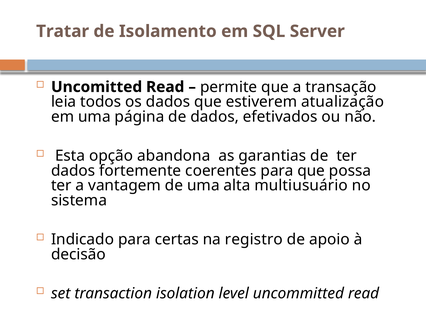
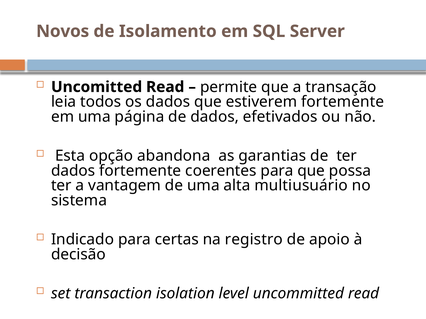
Tratar: Tratar -> Novos
estiverem atualização: atualização -> fortemente
